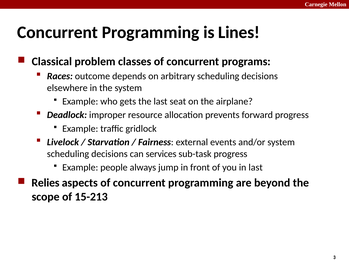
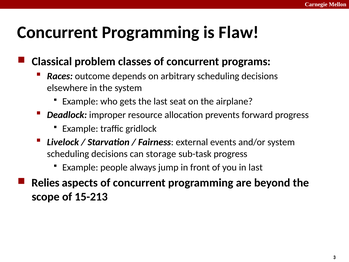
Lines: Lines -> Flaw
services: services -> storage
